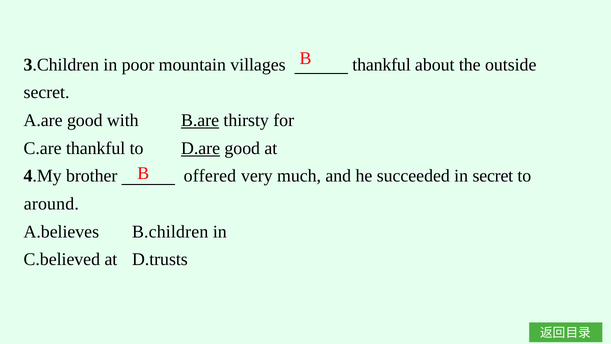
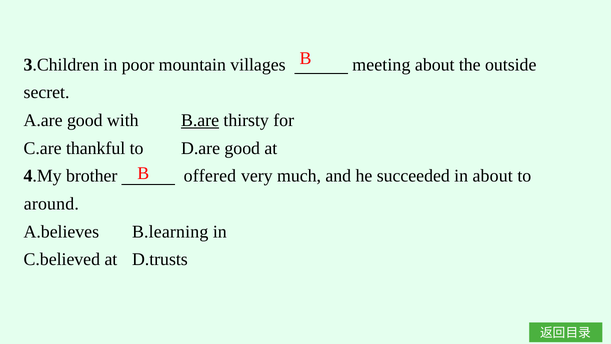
villages thankful: thankful -> meeting
D.are underline: present -> none
in secret: secret -> about
B.children: B.children -> B.learning
